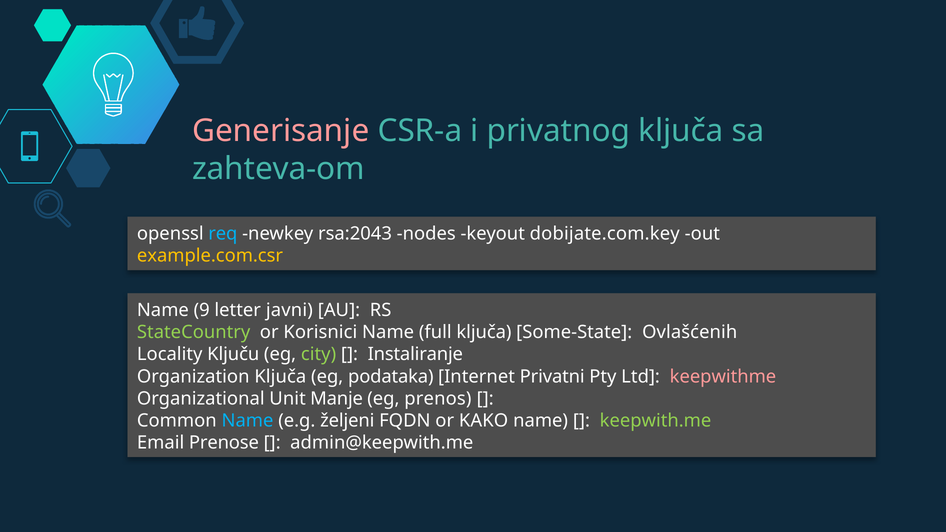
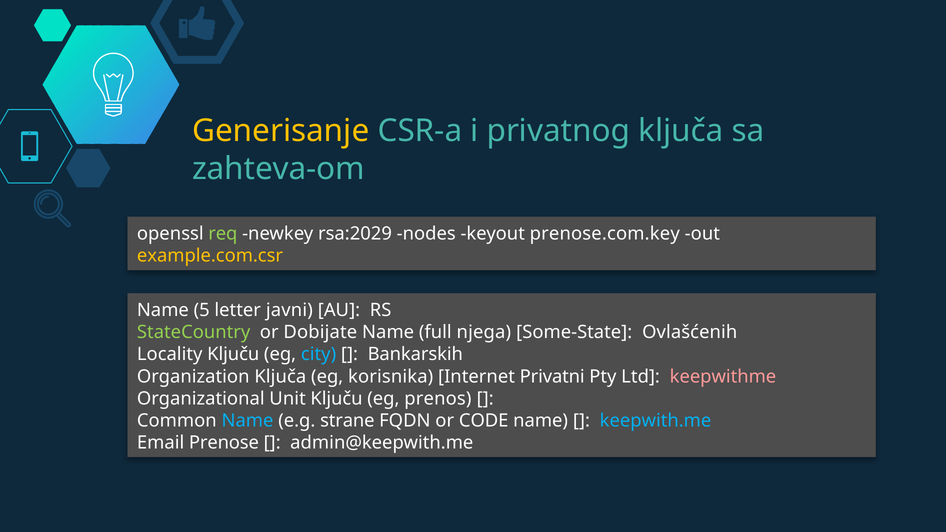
Generisanje colour: pink -> yellow
req colour: light blue -> light green
rsa:2043: rsa:2043 -> rsa:2029
dobijate.com.key: dobijate.com.key -> prenose.com.key
9: 9 -> 5
Korisnici: Korisnici -> Dobijate
full ključa: ključa -> njega
city colour: light green -> light blue
Instaliranje: Instaliranje -> Bankarskih
podataka: podataka -> korisnika
Unit Manje: Manje -> Ključu
željeni: željeni -> strane
KAKO: KAKO -> CODE
keepwith.me colour: light green -> light blue
